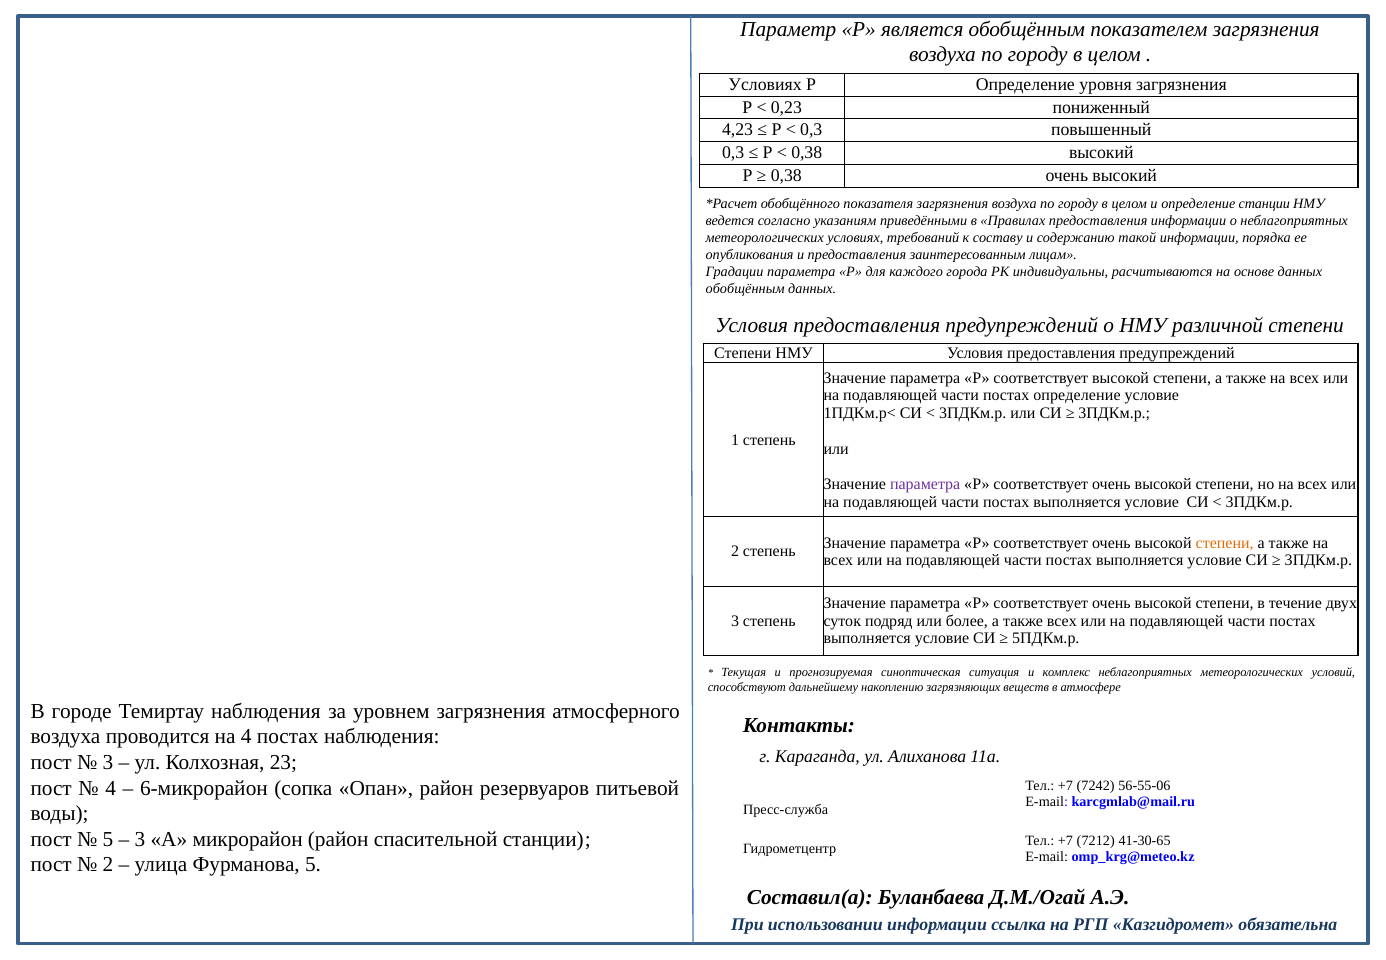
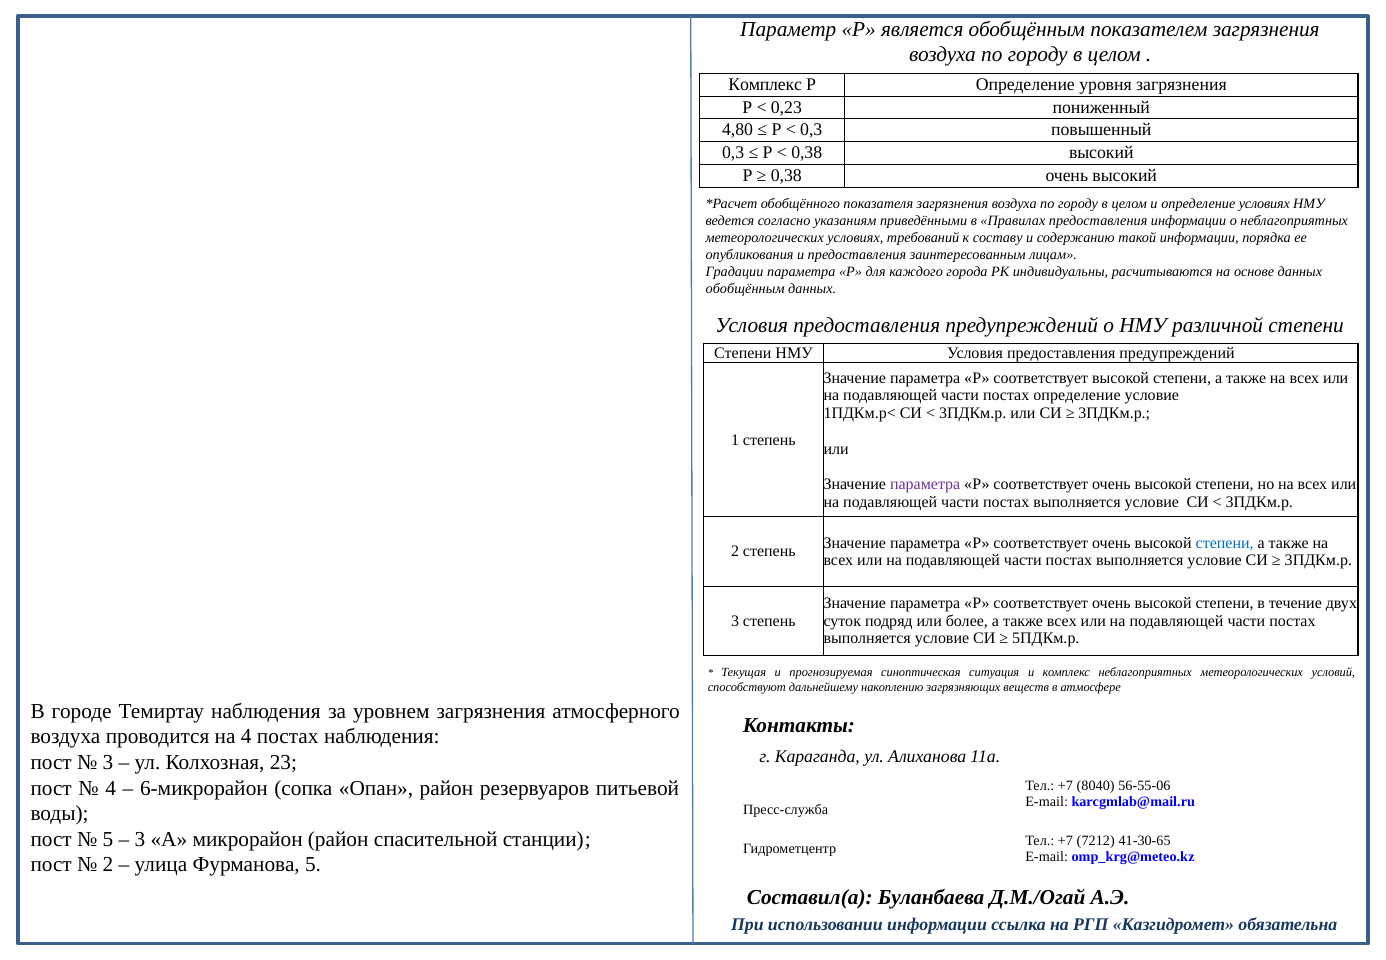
Условиях at (765, 84): Условиях -> Комплекс
4,23: 4,23 -> 4,80
определение станции: станции -> условиях
степени at (1225, 542) colour: orange -> blue
7242: 7242 -> 8040
